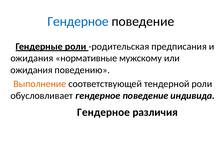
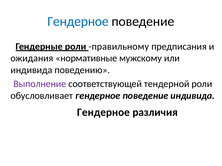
родительская: родительская -> правильному
ожидания at (31, 70): ожидания -> индивида
Выполнение colour: orange -> purple
